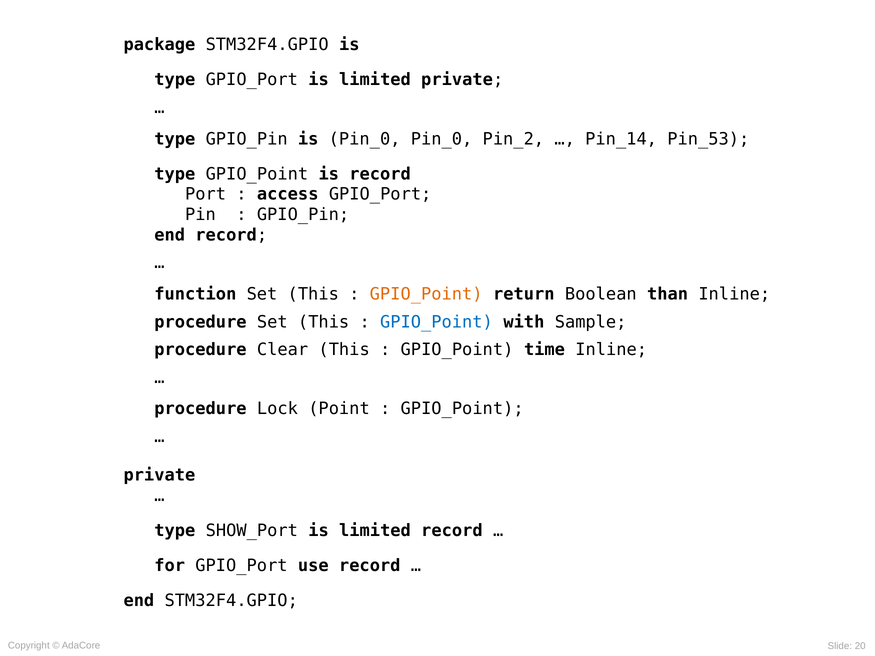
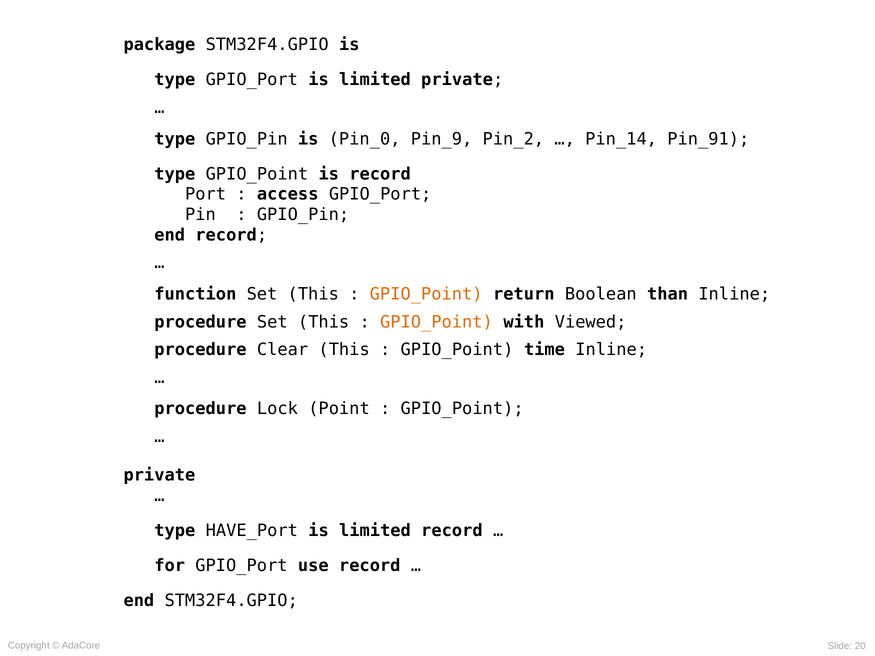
Pin_0 Pin_0: Pin_0 -> Pin_9
Pin_53: Pin_53 -> Pin_91
GPIO_Point at (436, 322) colour: blue -> orange
Sample: Sample -> Viewed
SHOW_Port: SHOW_Port -> HAVE_Port
